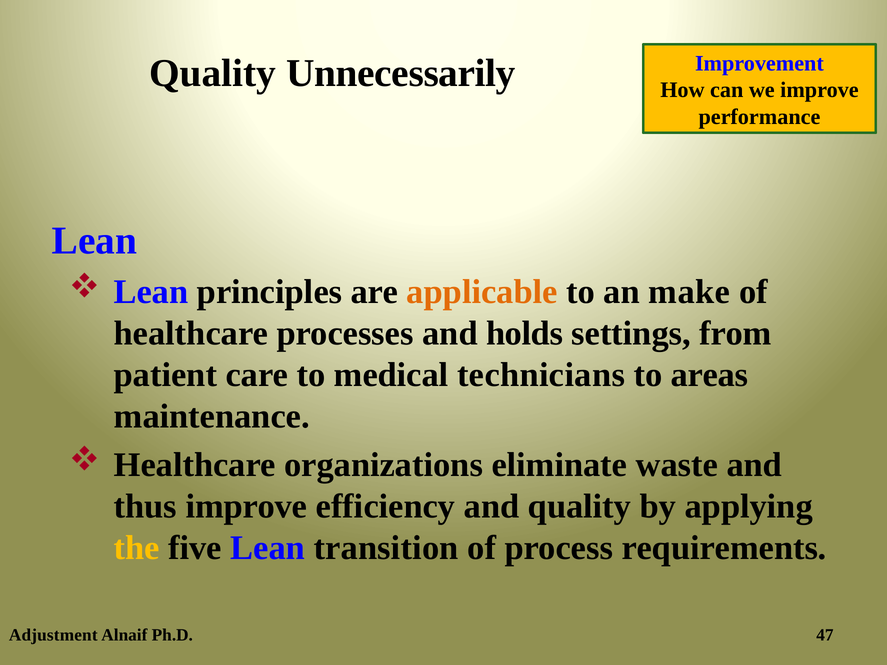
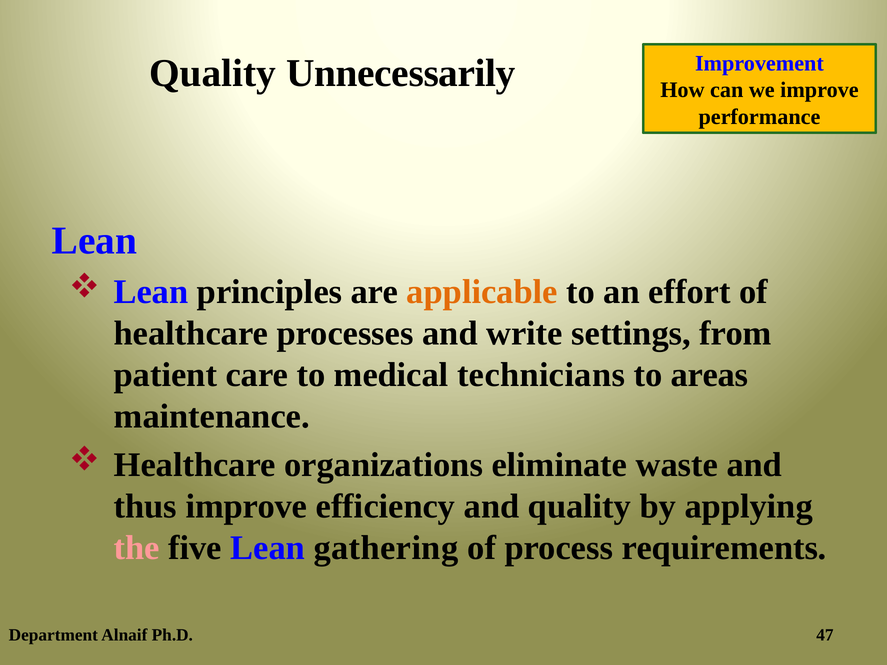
make: make -> effort
holds: holds -> write
the colour: yellow -> pink
transition: transition -> gathering
Adjustment: Adjustment -> Department
